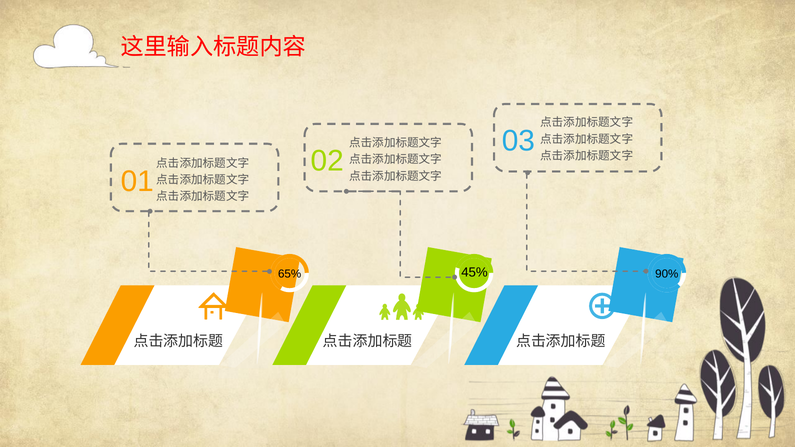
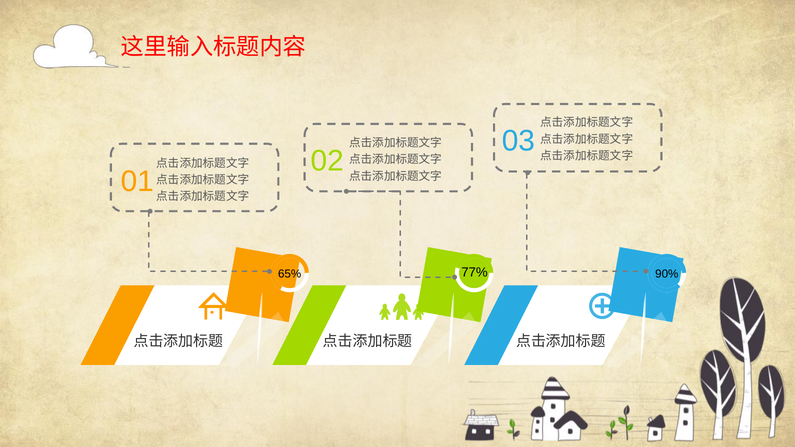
45%: 45% -> 77%
